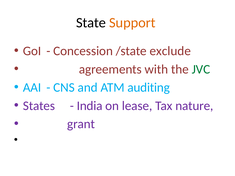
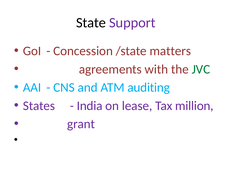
Support colour: orange -> purple
exclude: exclude -> matters
nature: nature -> million
